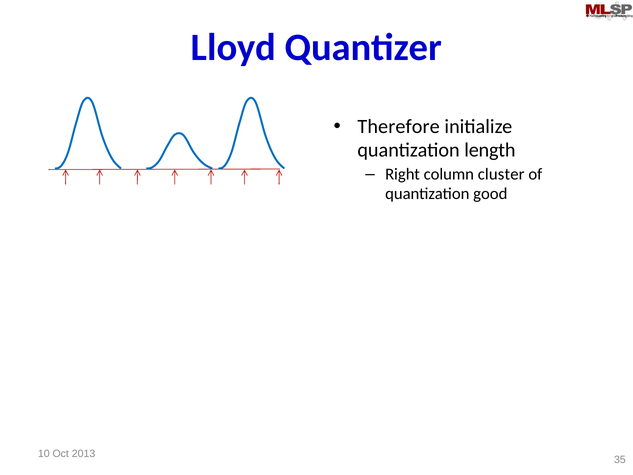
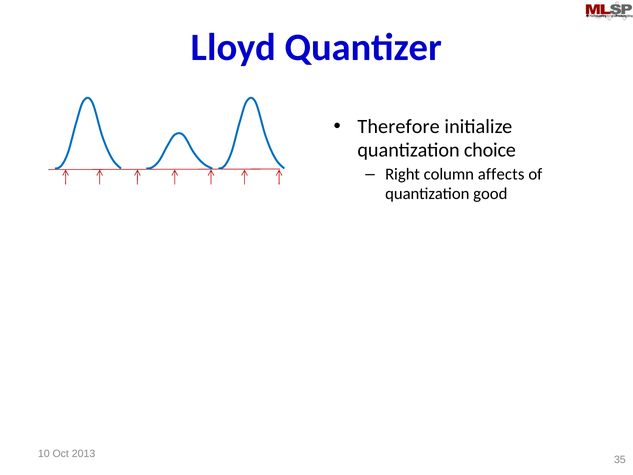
length: length -> choice
cluster: cluster -> affects
